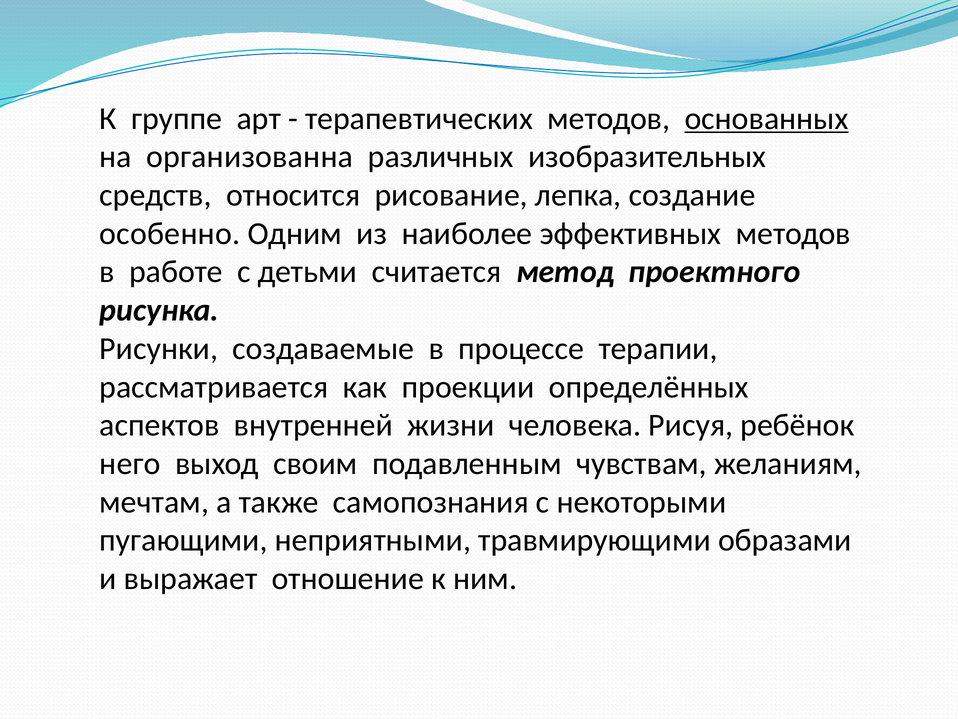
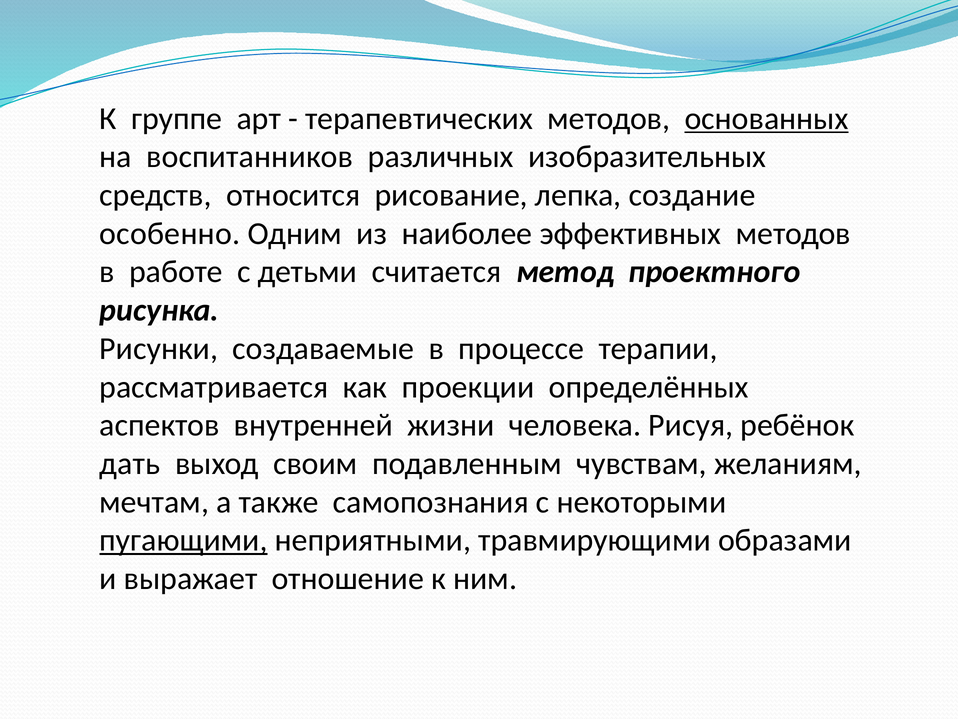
организованна: организованна -> воспитанников
него: него -> дать
пугающими underline: none -> present
